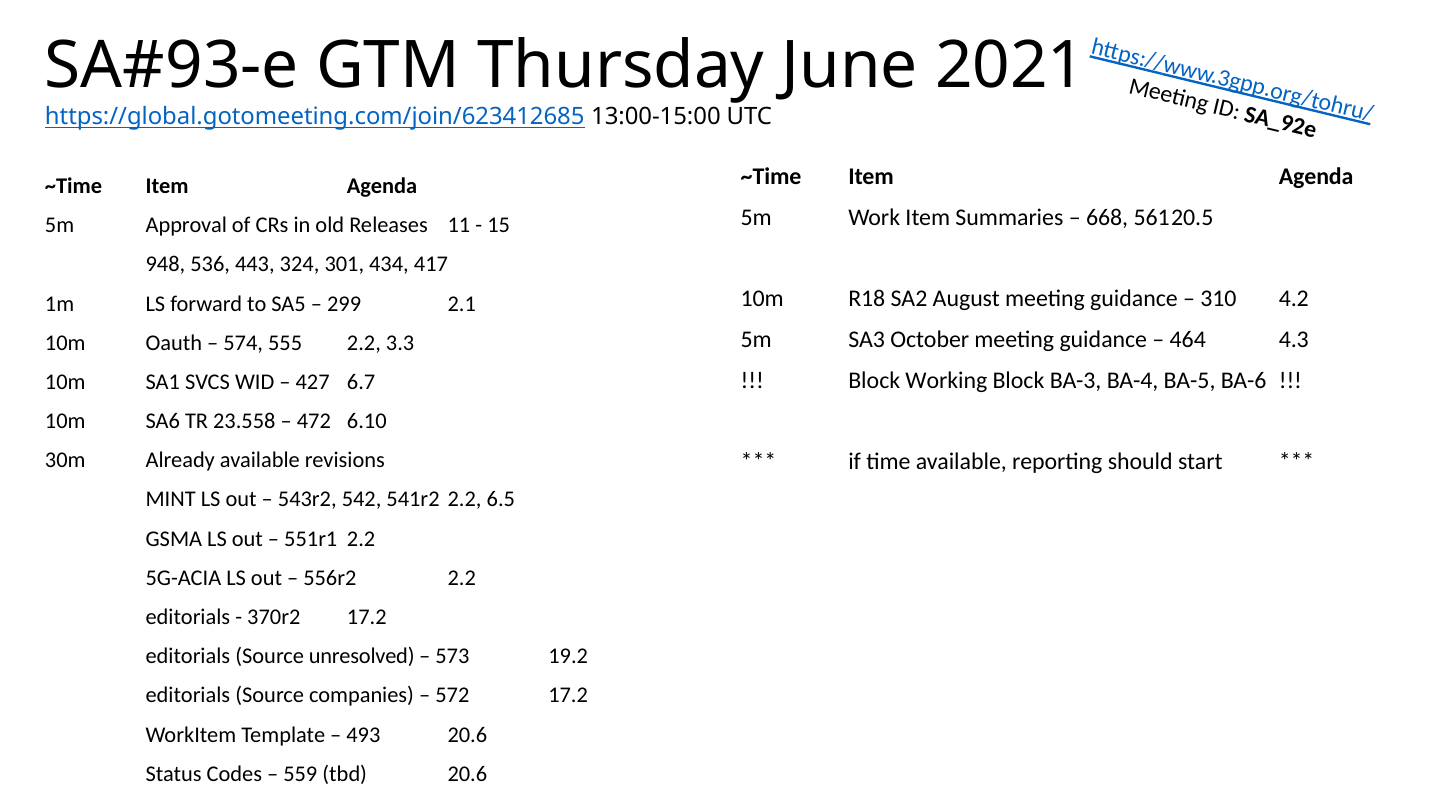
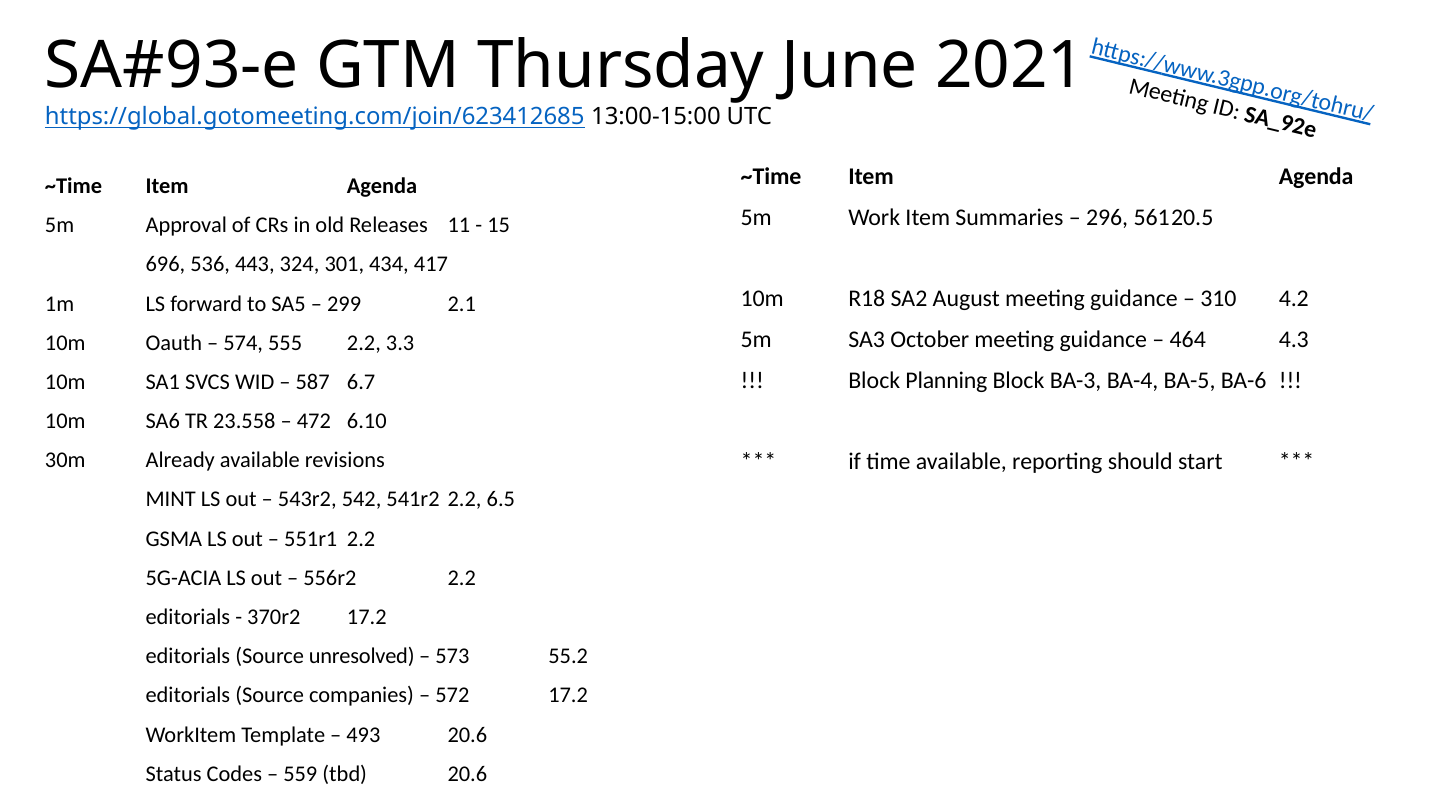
668: 668 -> 296
948: 948 -> 696
Working: Working -> Planning
427: 427 -> 587
19.2: 19.2 -> 55.2
